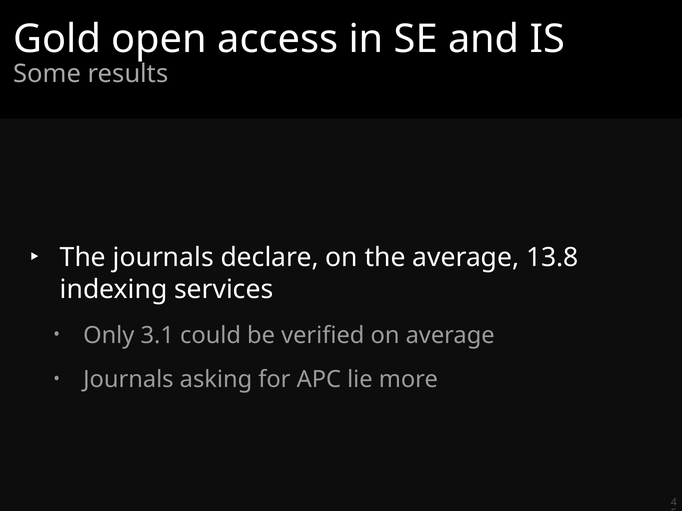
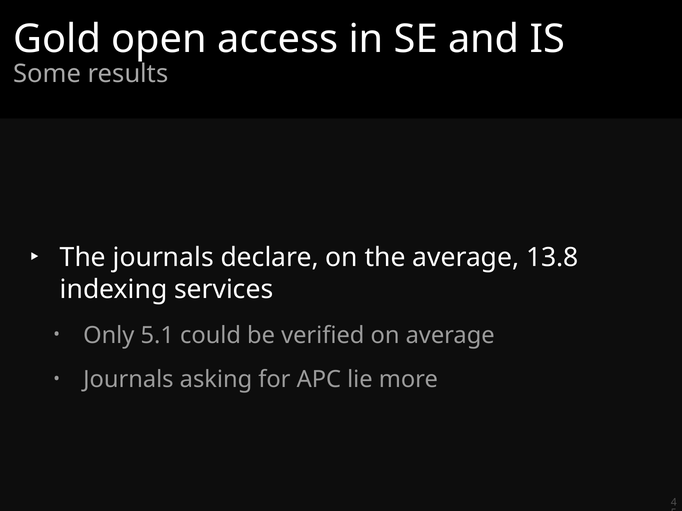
3.1: 3.1 -> 5.1
